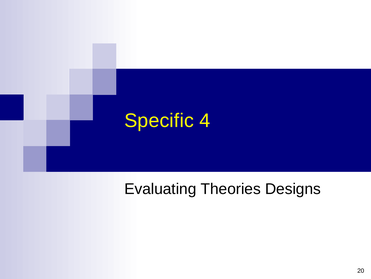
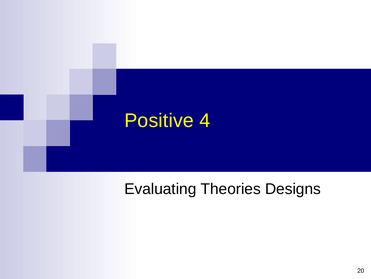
Specific: Specific -> Positive
